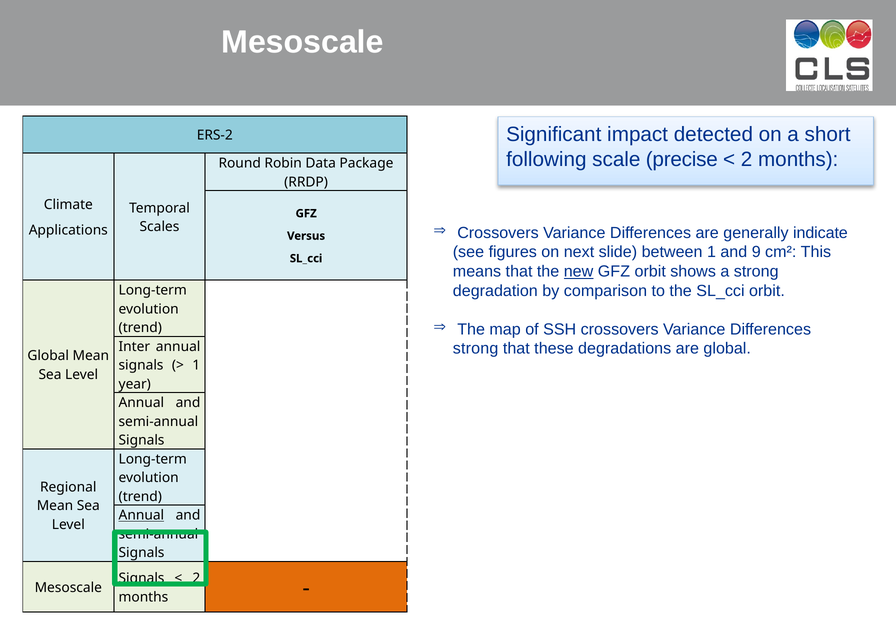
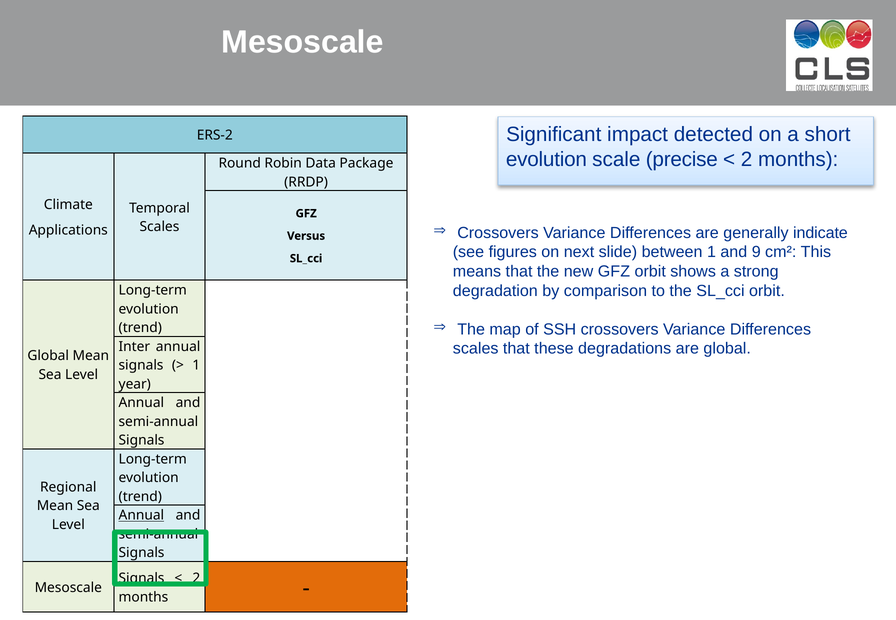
following at (546, 160): following -> evolution
new underline: present -> none
strong at (476, 349): strong -> scales
